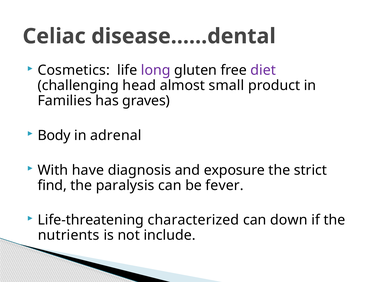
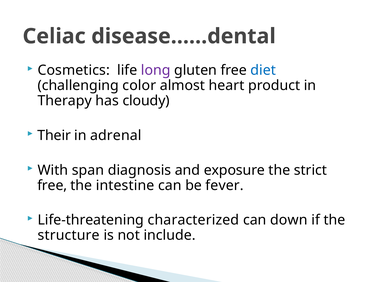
diet colour: purple -> blue
head: head -> color
small: small -> heart
Families: Families -> Therapy
graves: graves -> cloudy
Body: Body -> Their
have: have -> span
find at (52, 185): find -> free
paralysis: paralysis -> intestine
nutrients: nutrients -> structure
